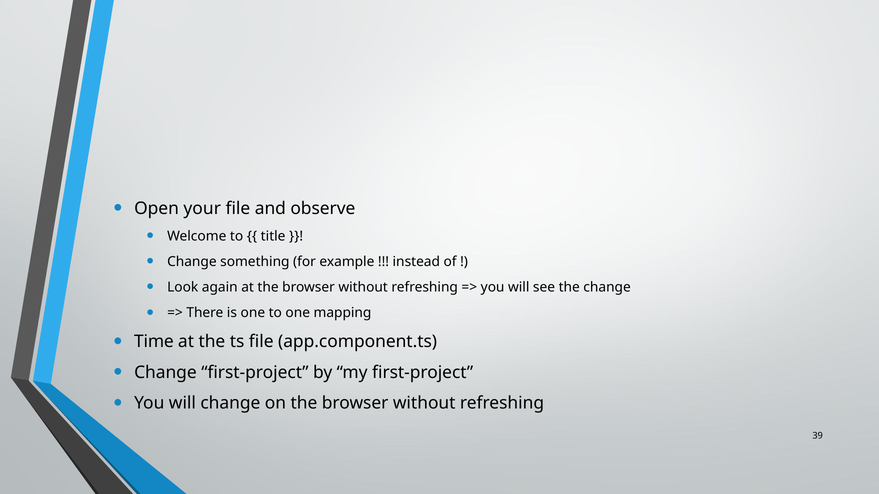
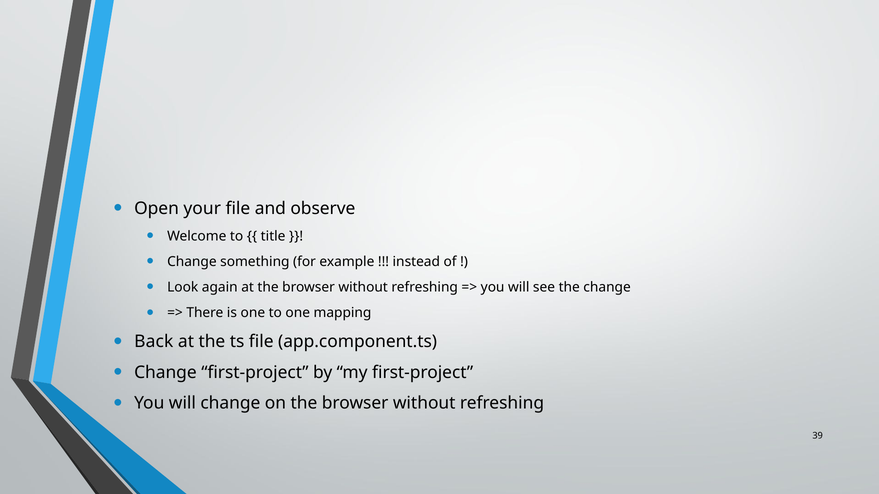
Time: Time -> Back
